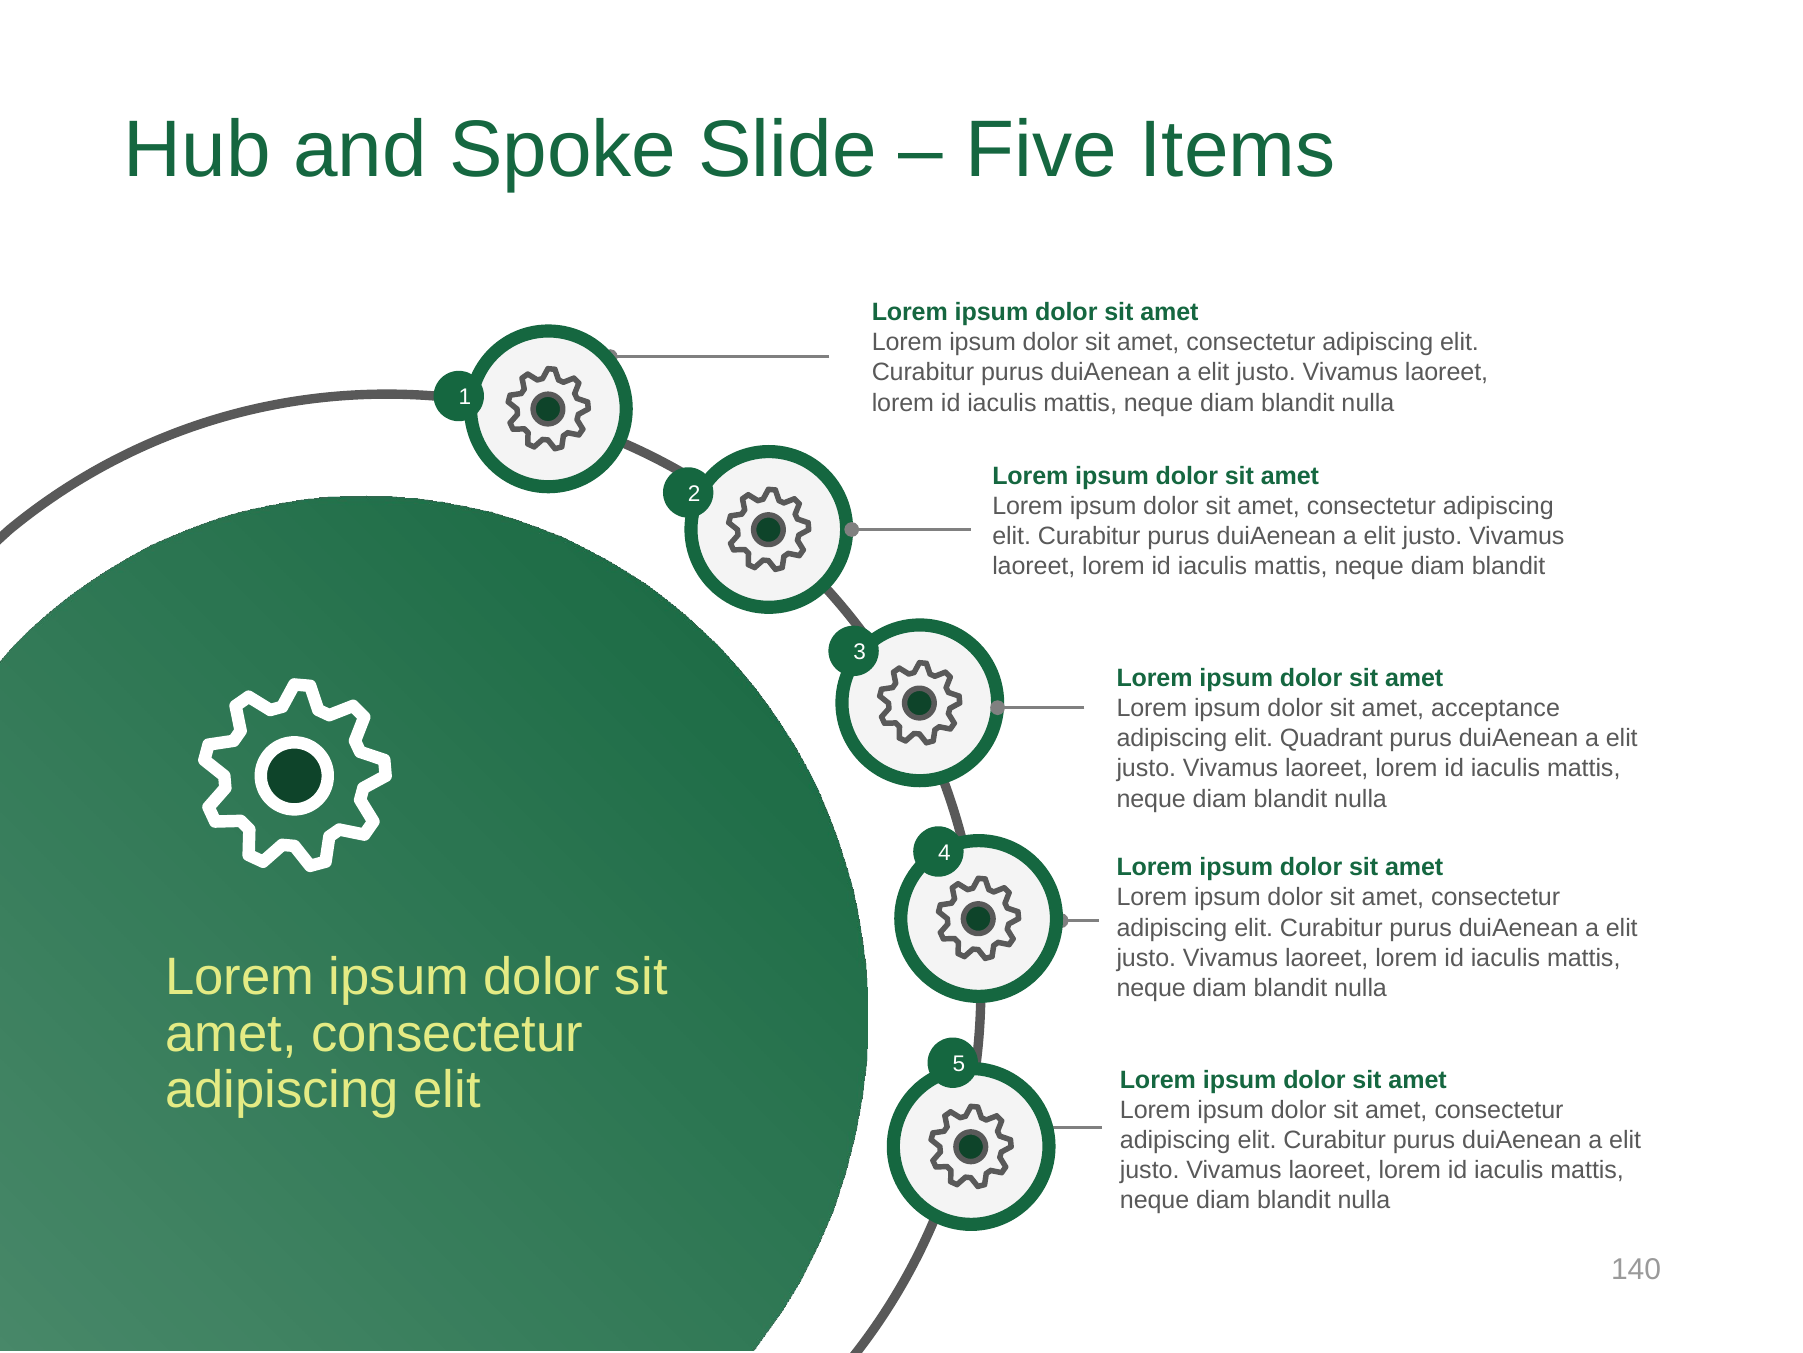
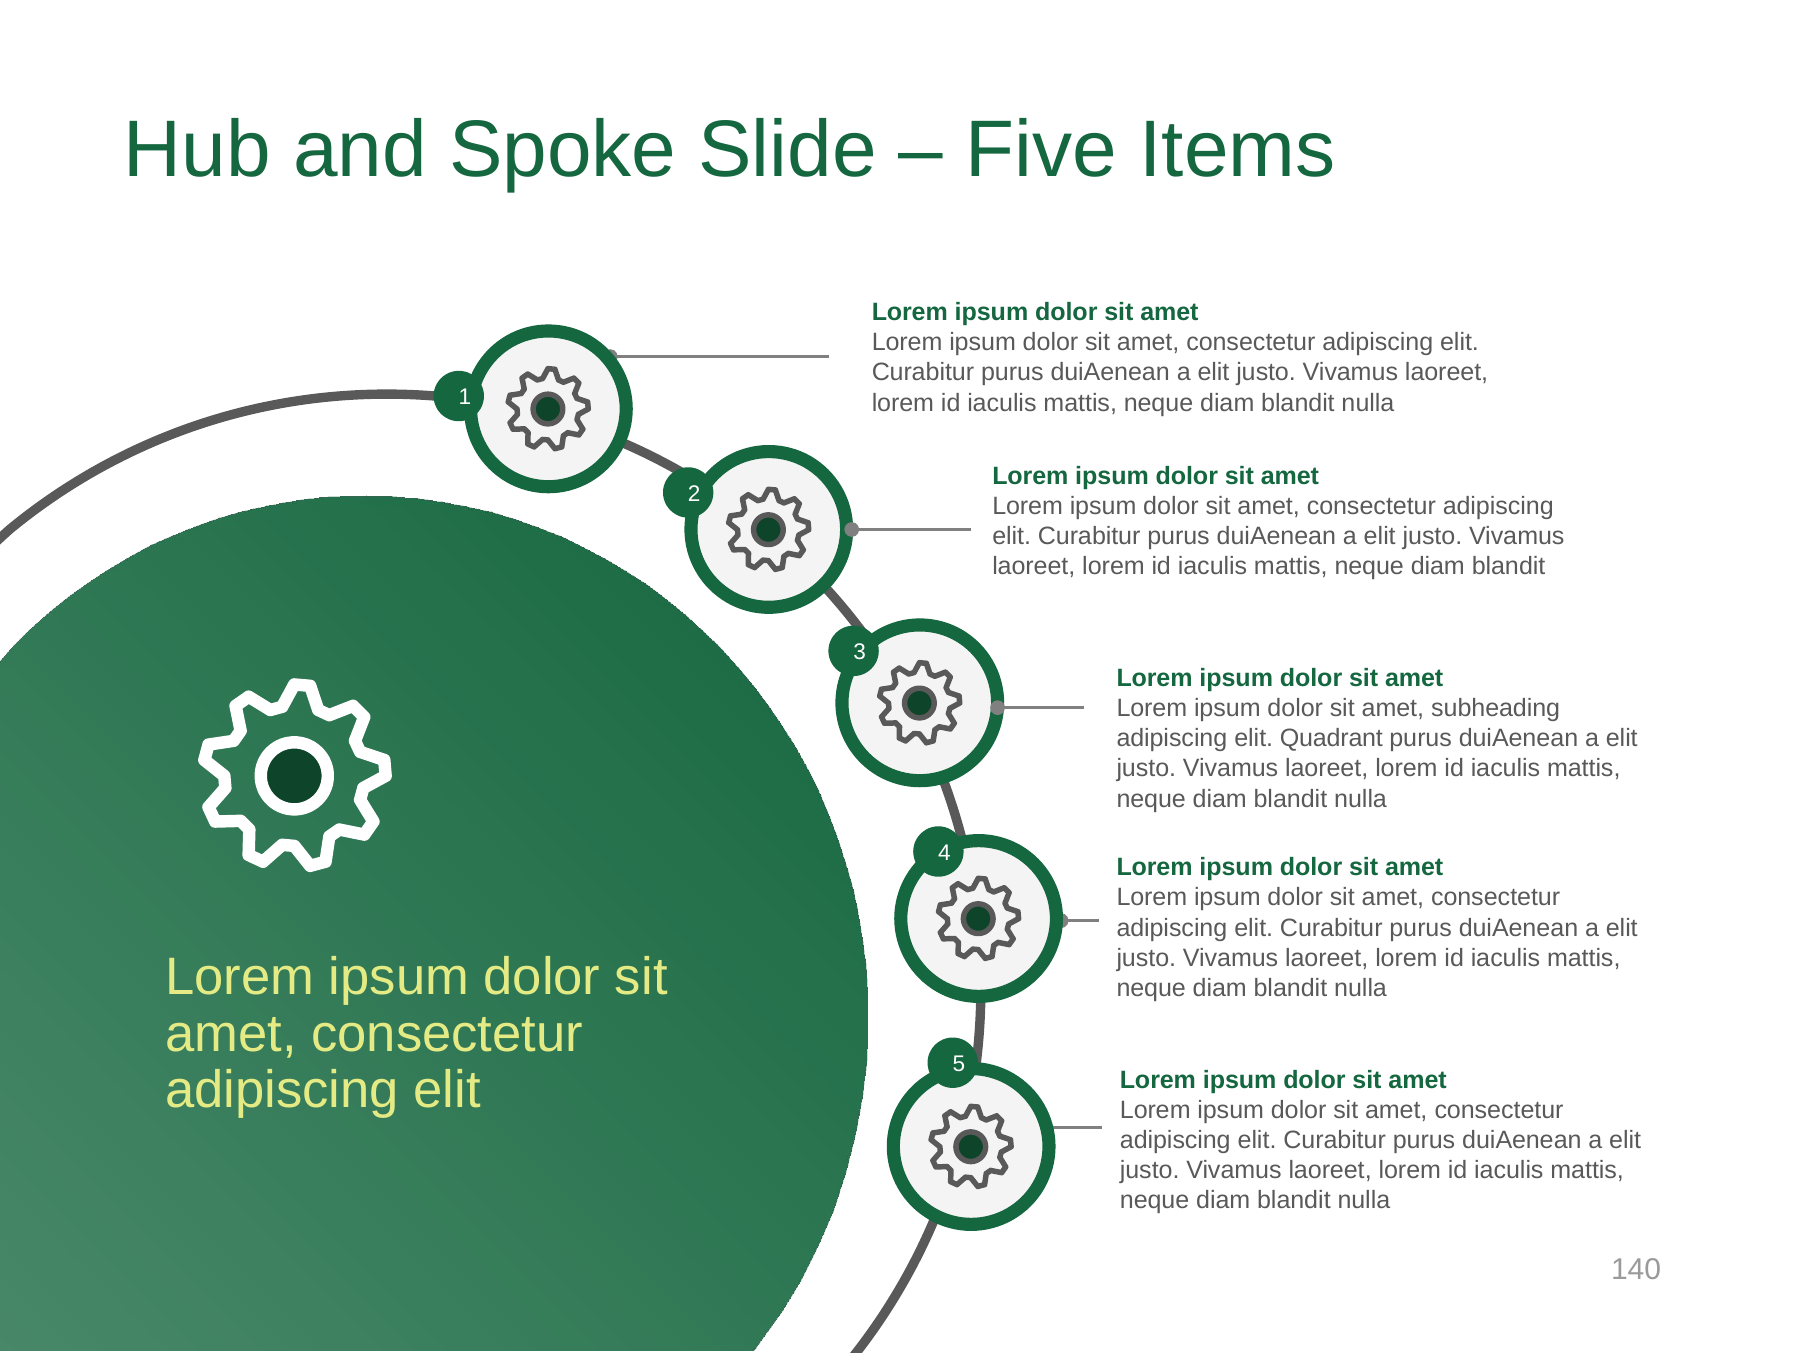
acceptance: acceptance -> subheading
